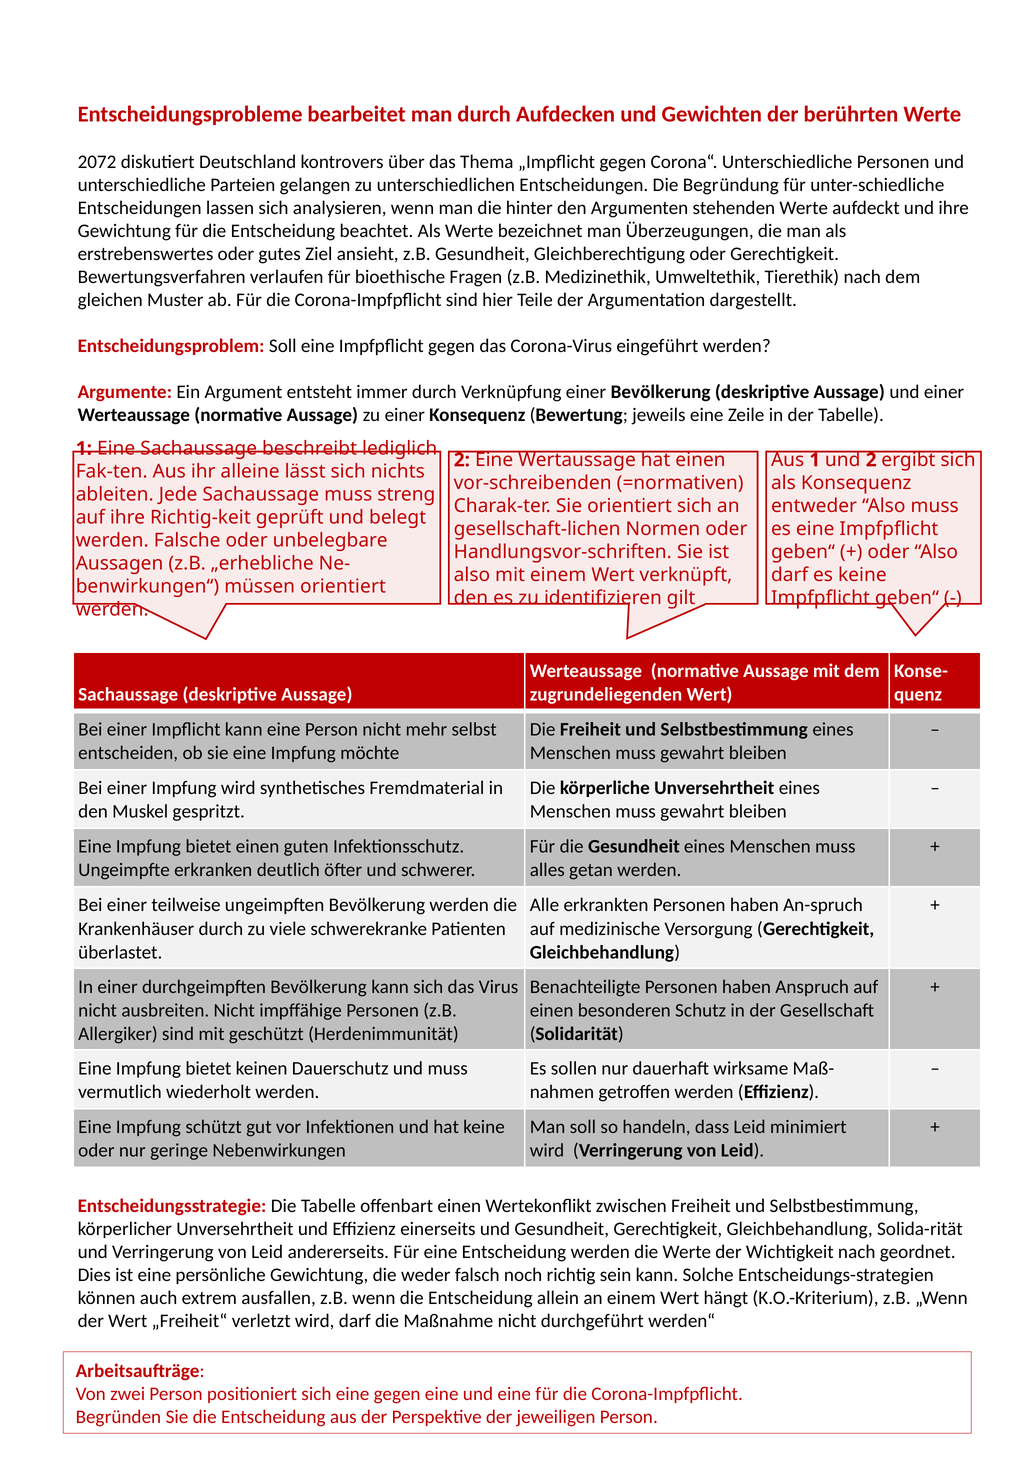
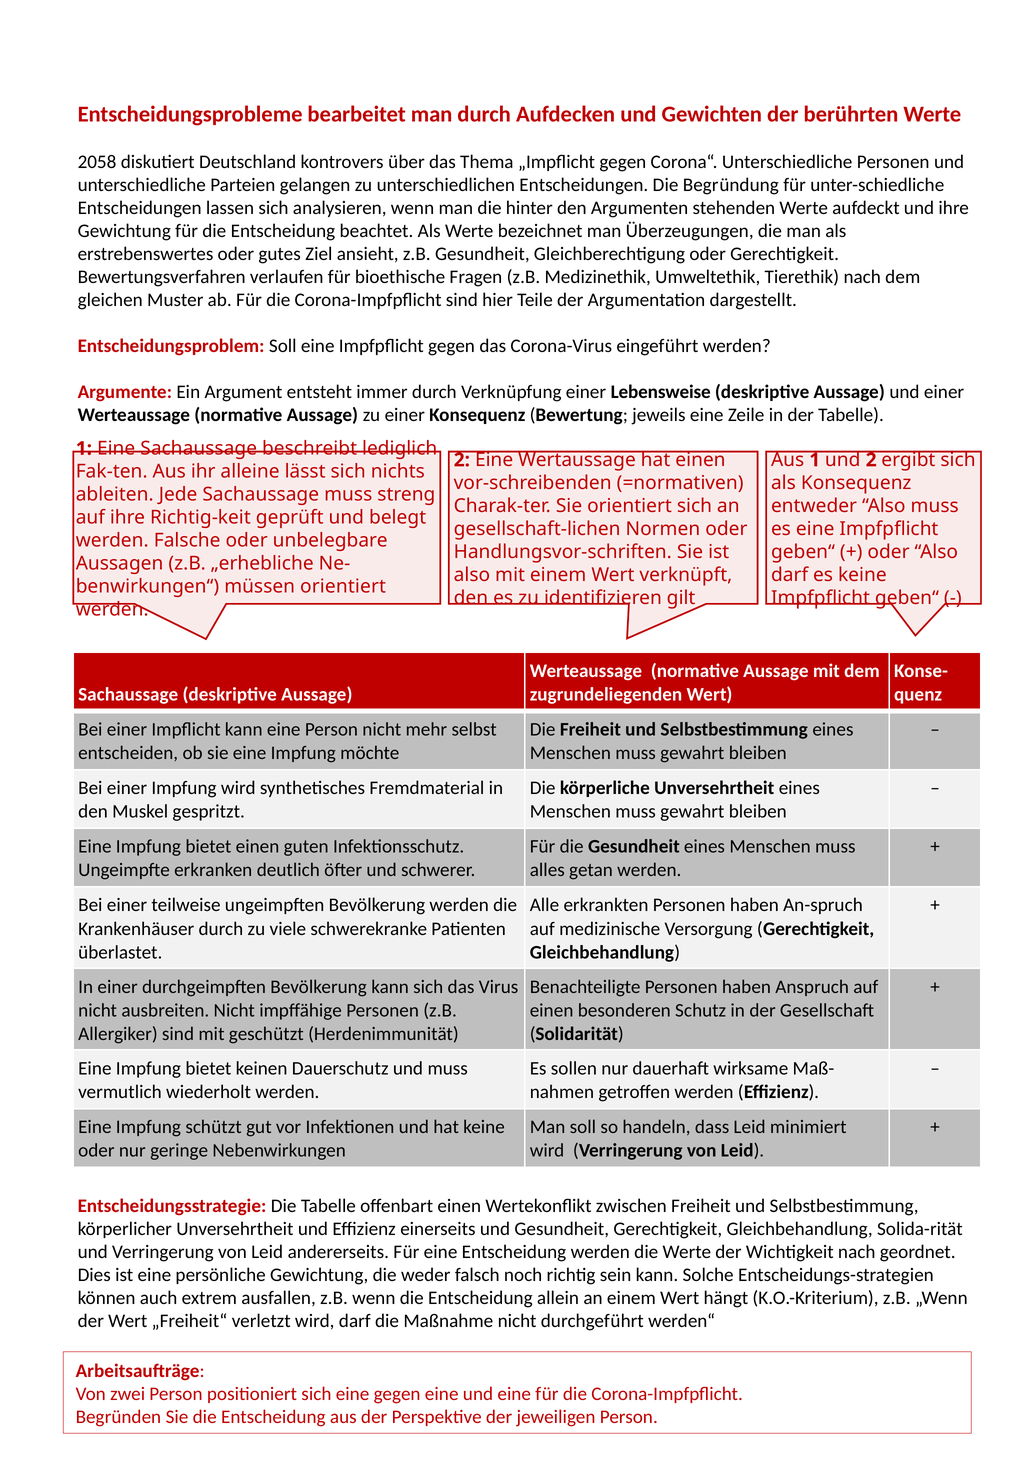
2072: 2072 -> 2058
einer Bevölkerung: Bevölkerung -> Lebensweise
